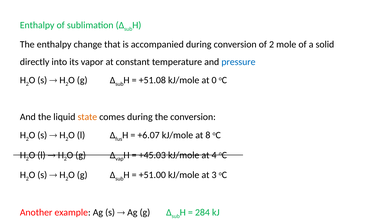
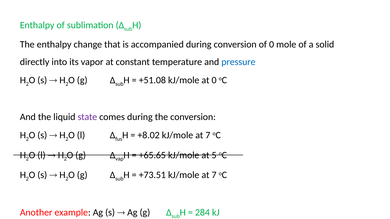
of 2: 2 -> 0
state colour: orange -> purple
+6.07: +6.07 -> +8.02
8 at (208, 135): 8 -> 7
+45.03: +45.03 -> +65.65
4: 4 -> 5
+51.00: +51.00 -> +73.51
3 at (214, 175): 3 -> 7
